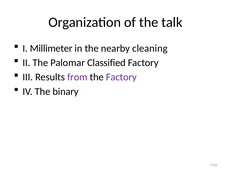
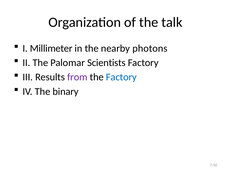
cleaning: cleaning -> photons
Classified: Classified -> Scientists
Factory at (121, 77) colour: purple -> blue
